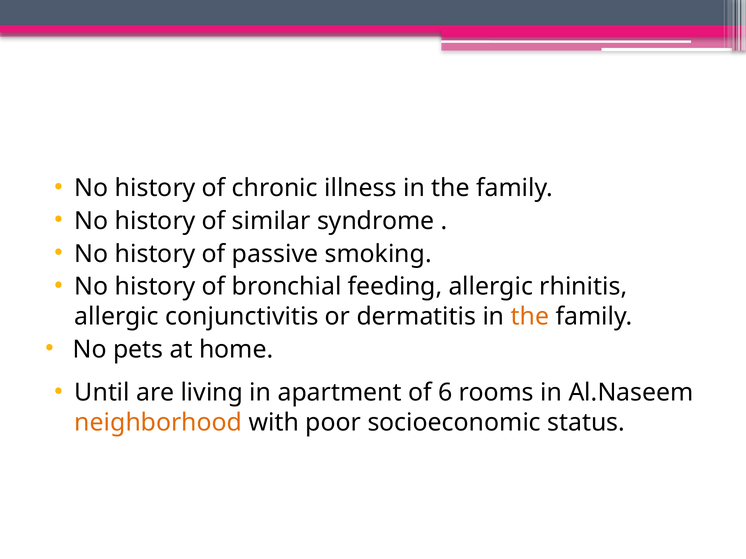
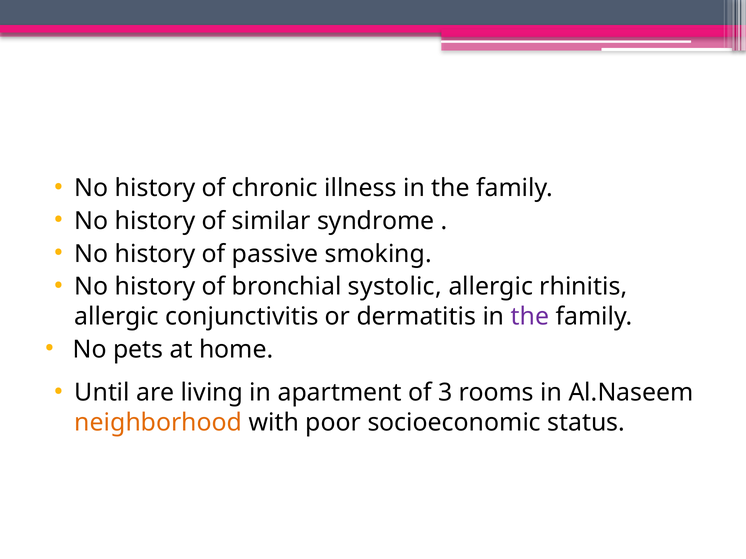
feeding: feeding -> systolic
the at (530, 317) colour: orange -> purple
6: 6 -> 3
